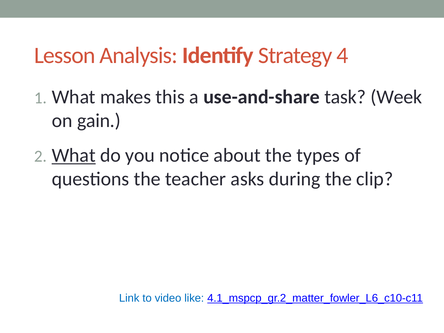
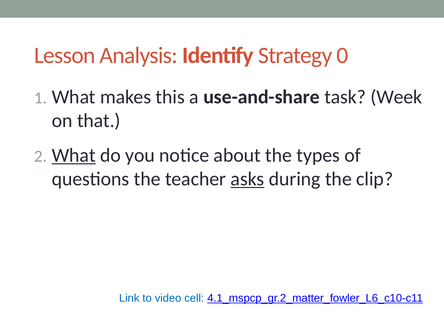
4: 4 -> 0
gain: gain -> that
asks underline: none -> present
like: like -> cell
